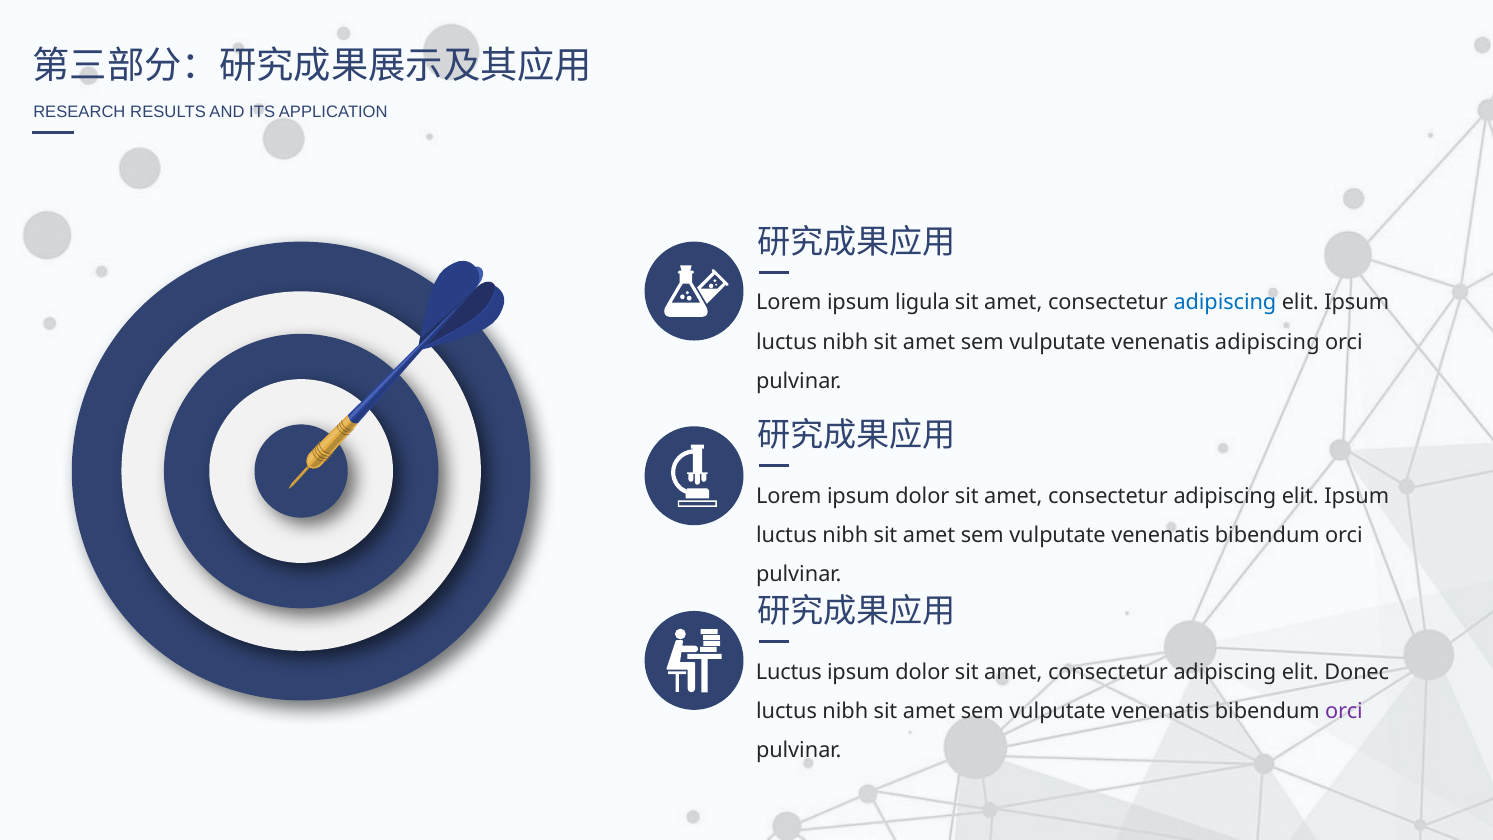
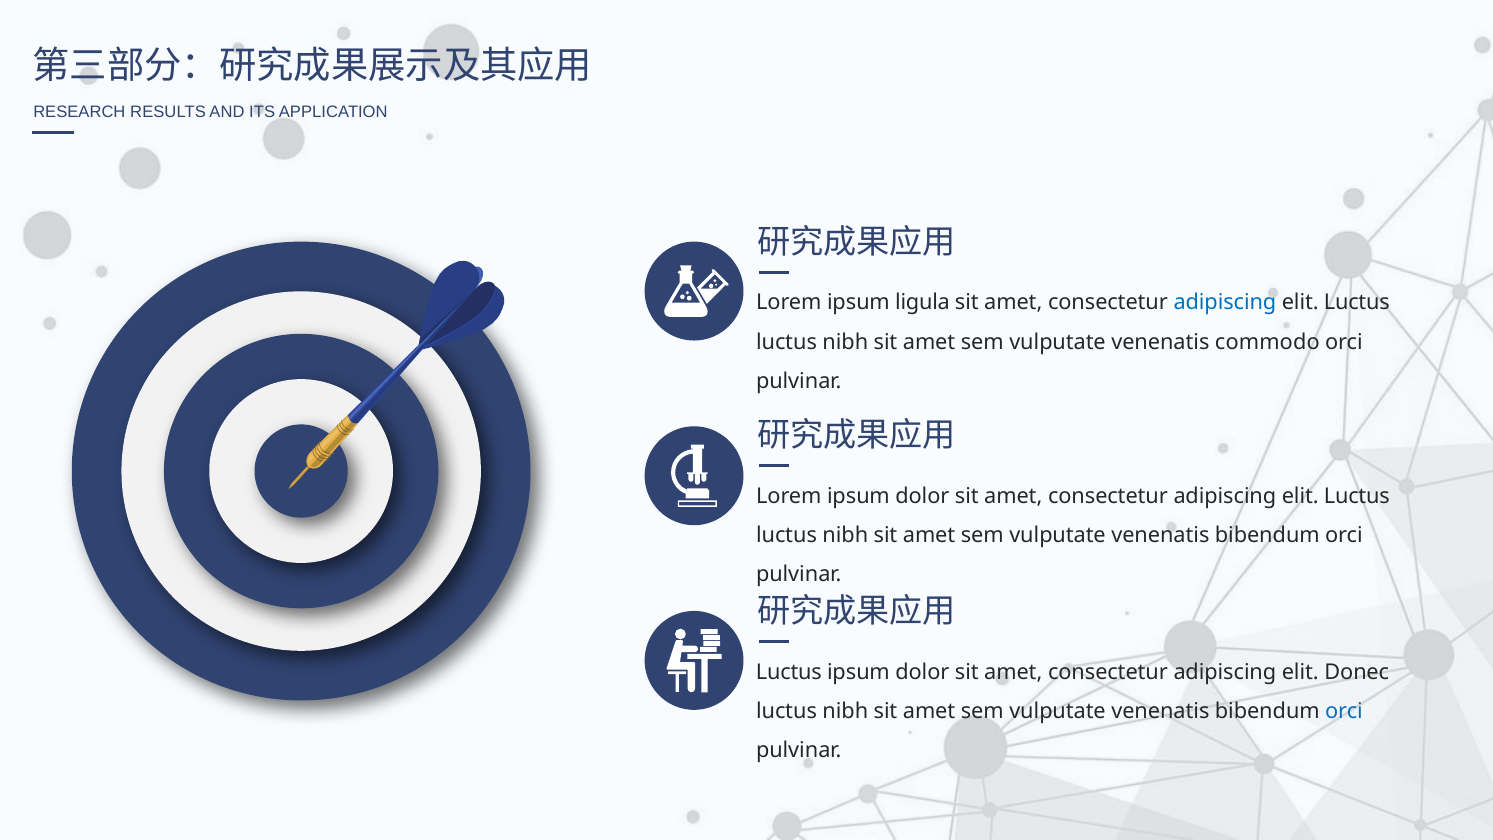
Ipsum at (1357, 303): Ipsum -> Luctus
venenatis adipiscing: adipiscing -> commodo
Ipsum at (1357, 496): Ipsum -> Luctus
orci at (1344, 711) colour: purple -> blue
